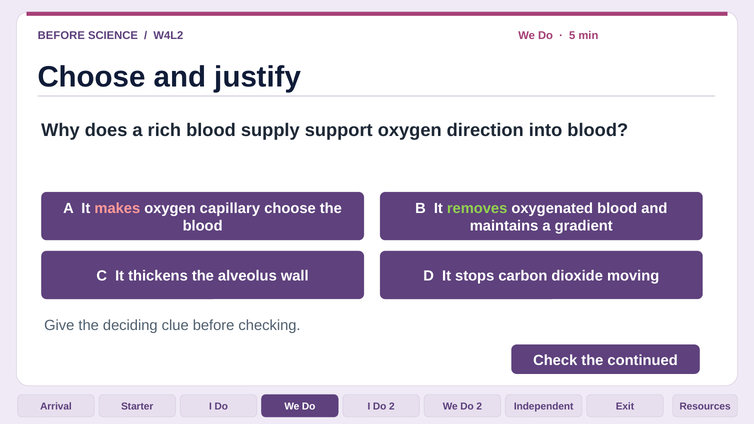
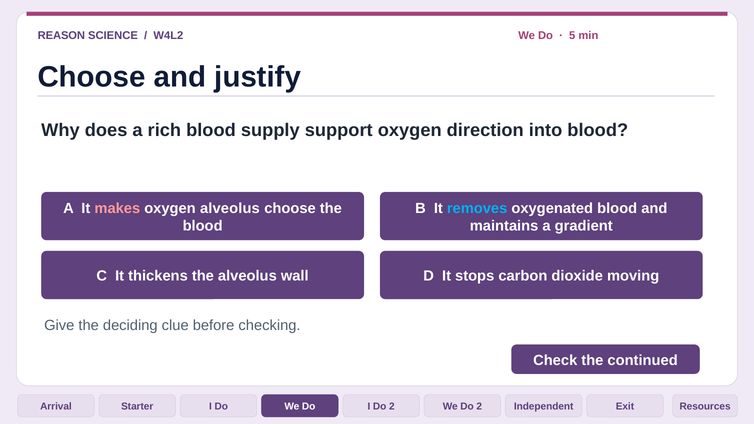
BEFORE at (61, 35): BEFORE -> REASON
oxygen capillary: capillary -> alveolus
removes colour: light green -> light blue
